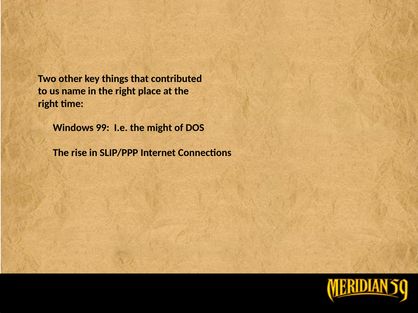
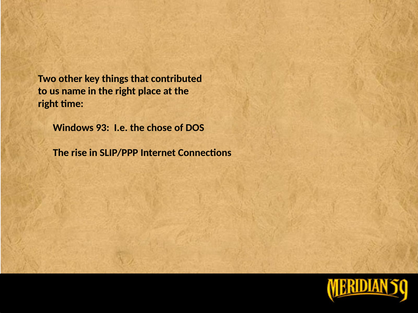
99: 99 -> 93
might: might -> chose
